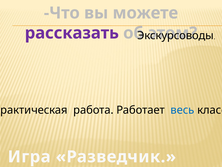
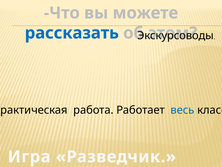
рассказать colour: purple -> blue
